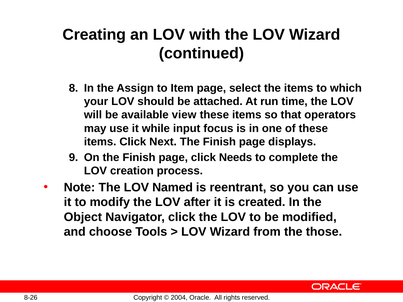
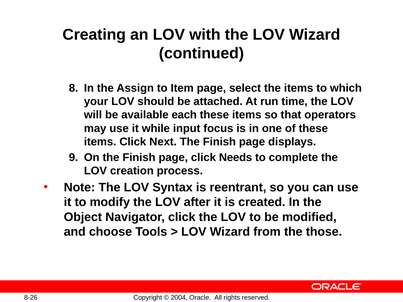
view: view -> each
Named: Named -> Syntax
